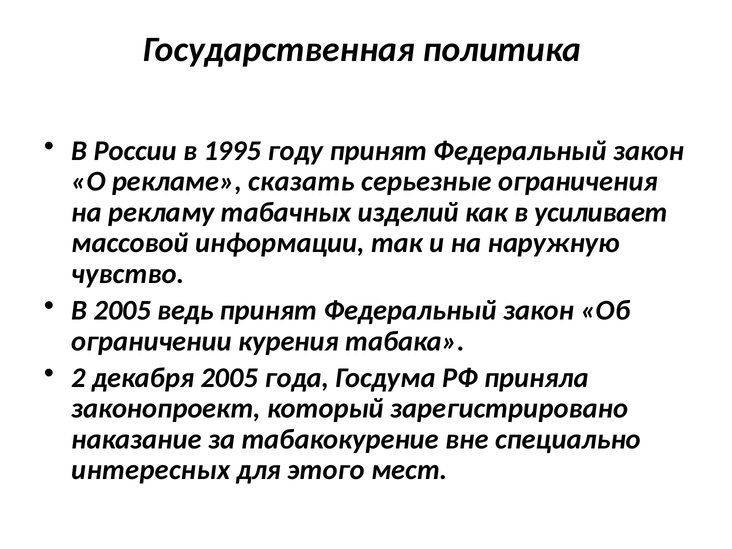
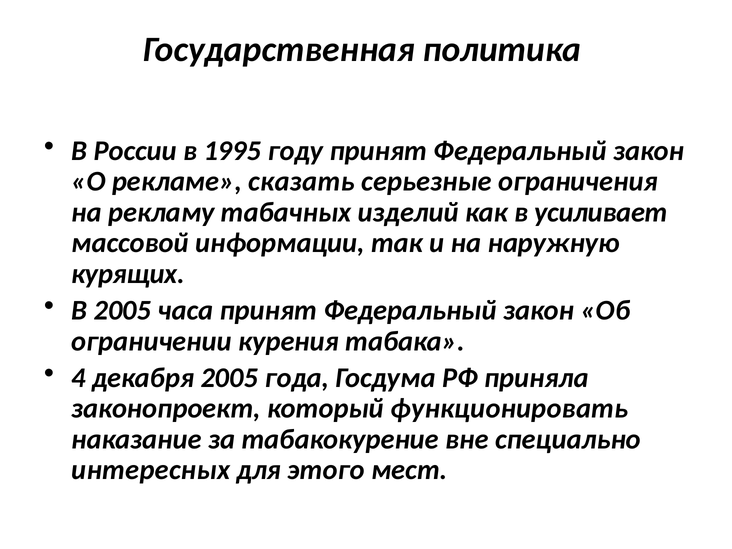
чувство: чувство -> курящих
ведь: ведь -> часа
2: 2 -> 4
зарегистрировано: зарегистрировано -> функционировать
